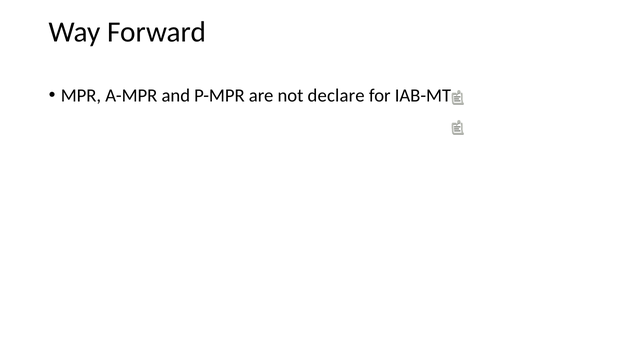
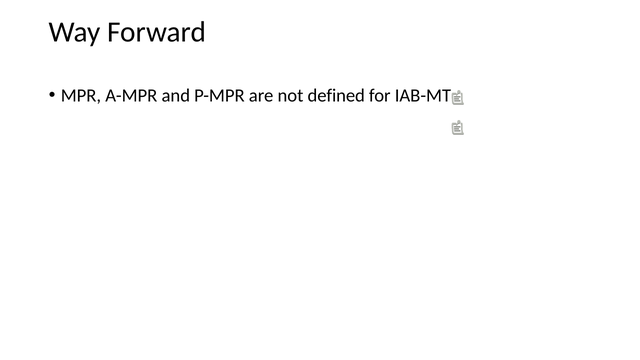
declare: declare -> defined
